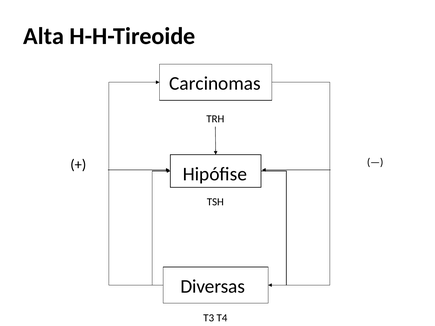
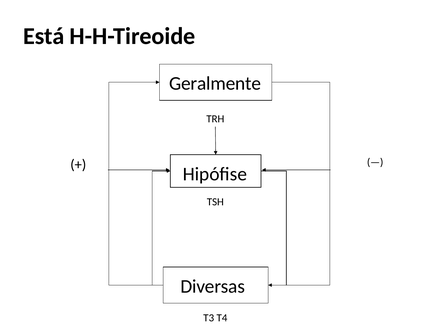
Alta: Alta -> Está
Carcinomas: Carcinomas -> Geralmente
